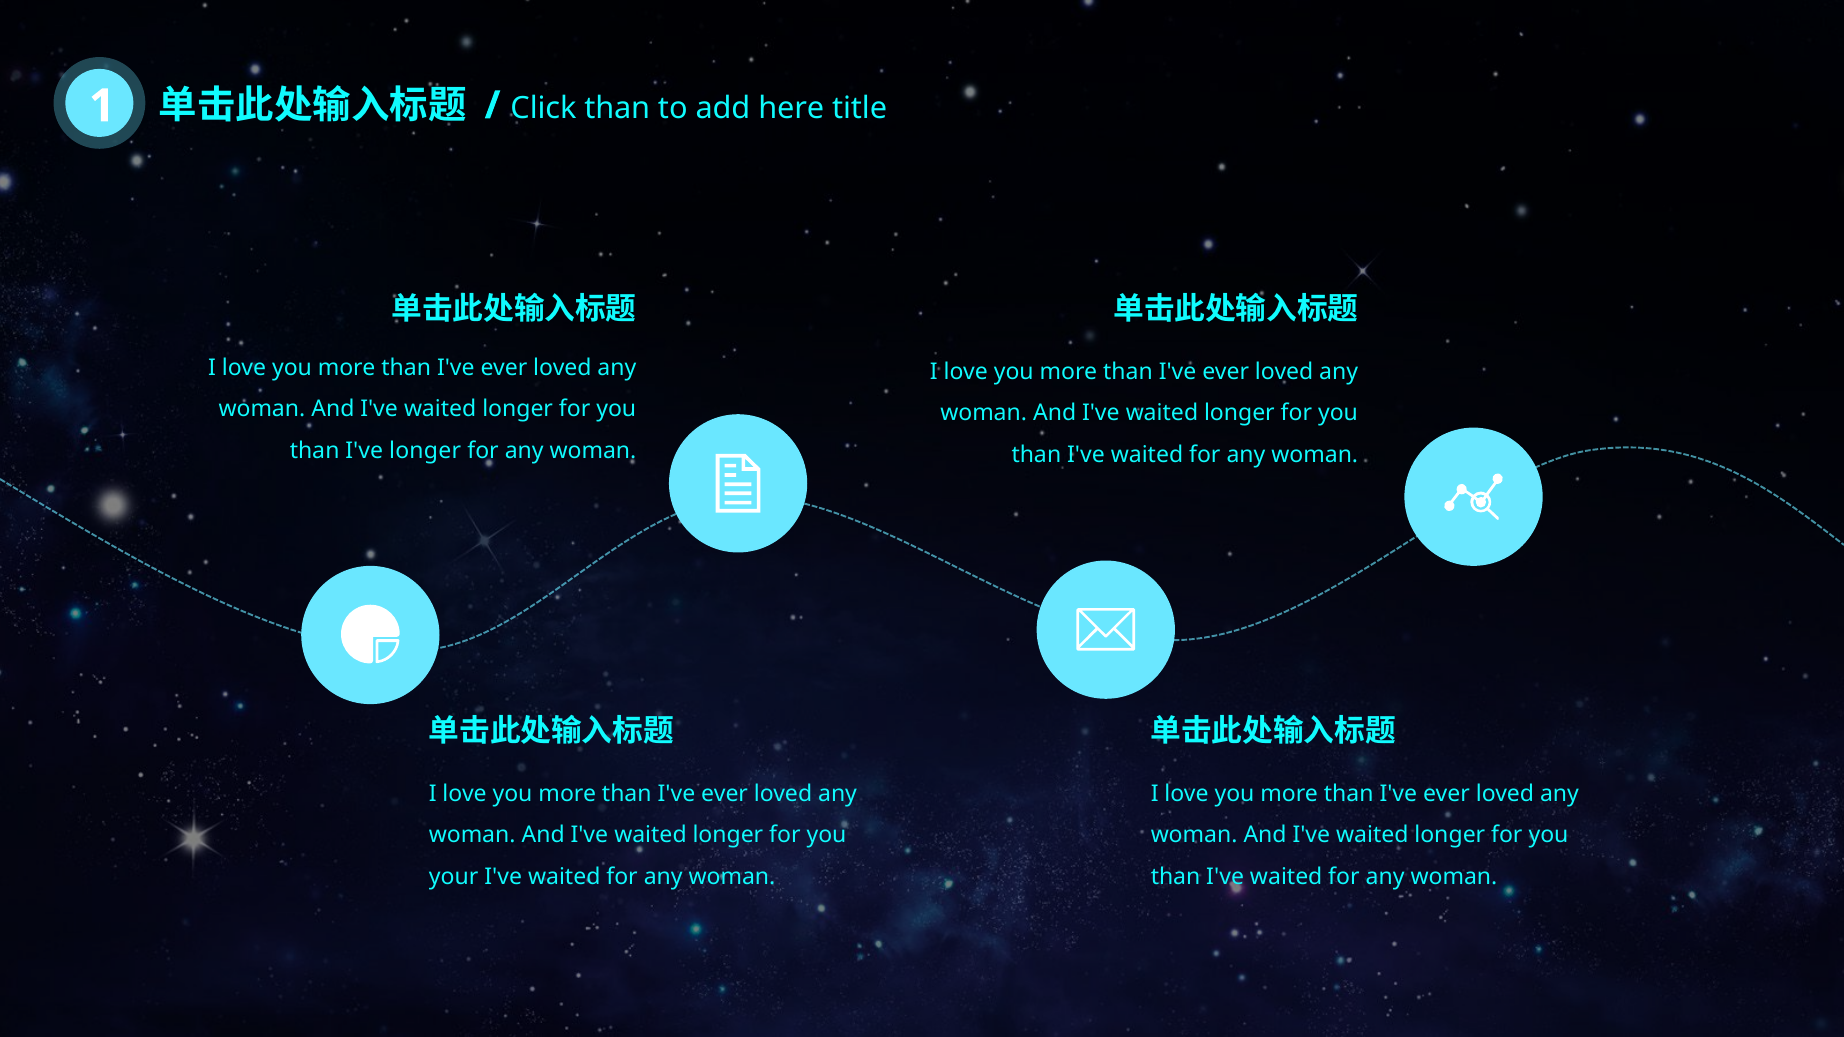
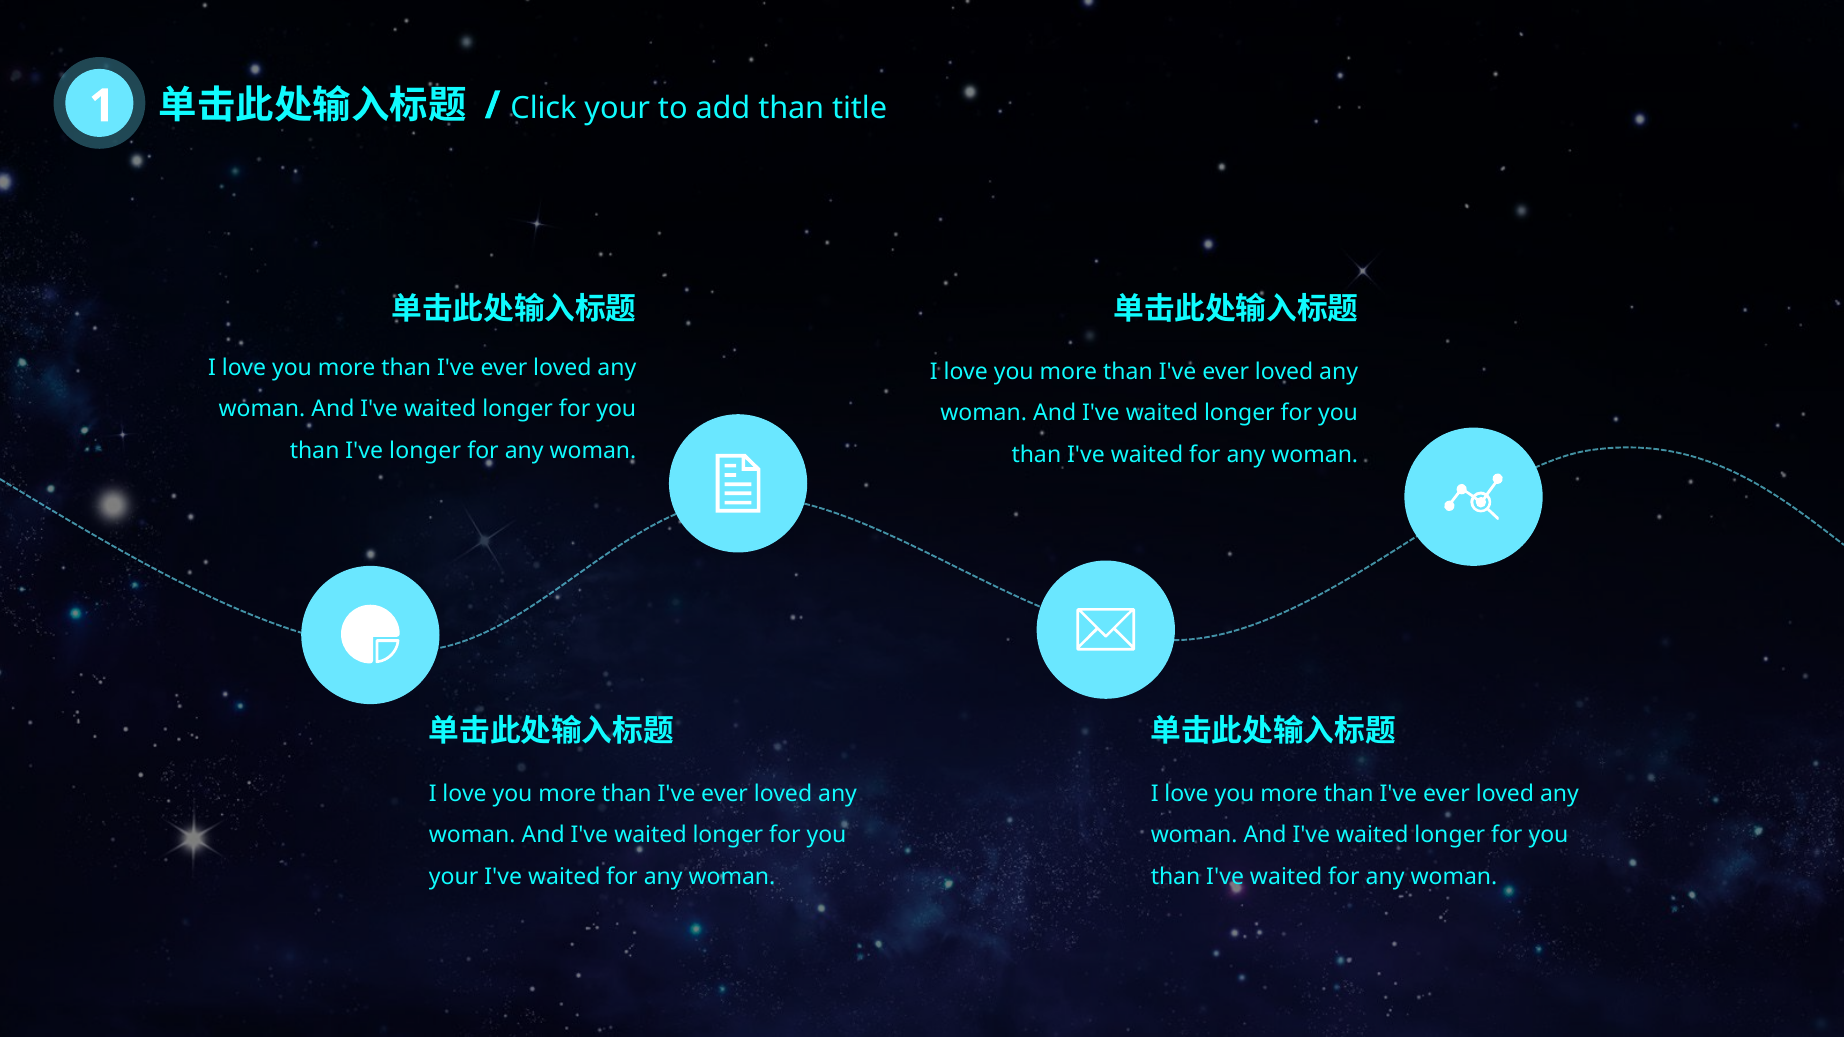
Click than: than -> your
add here: here -> than
